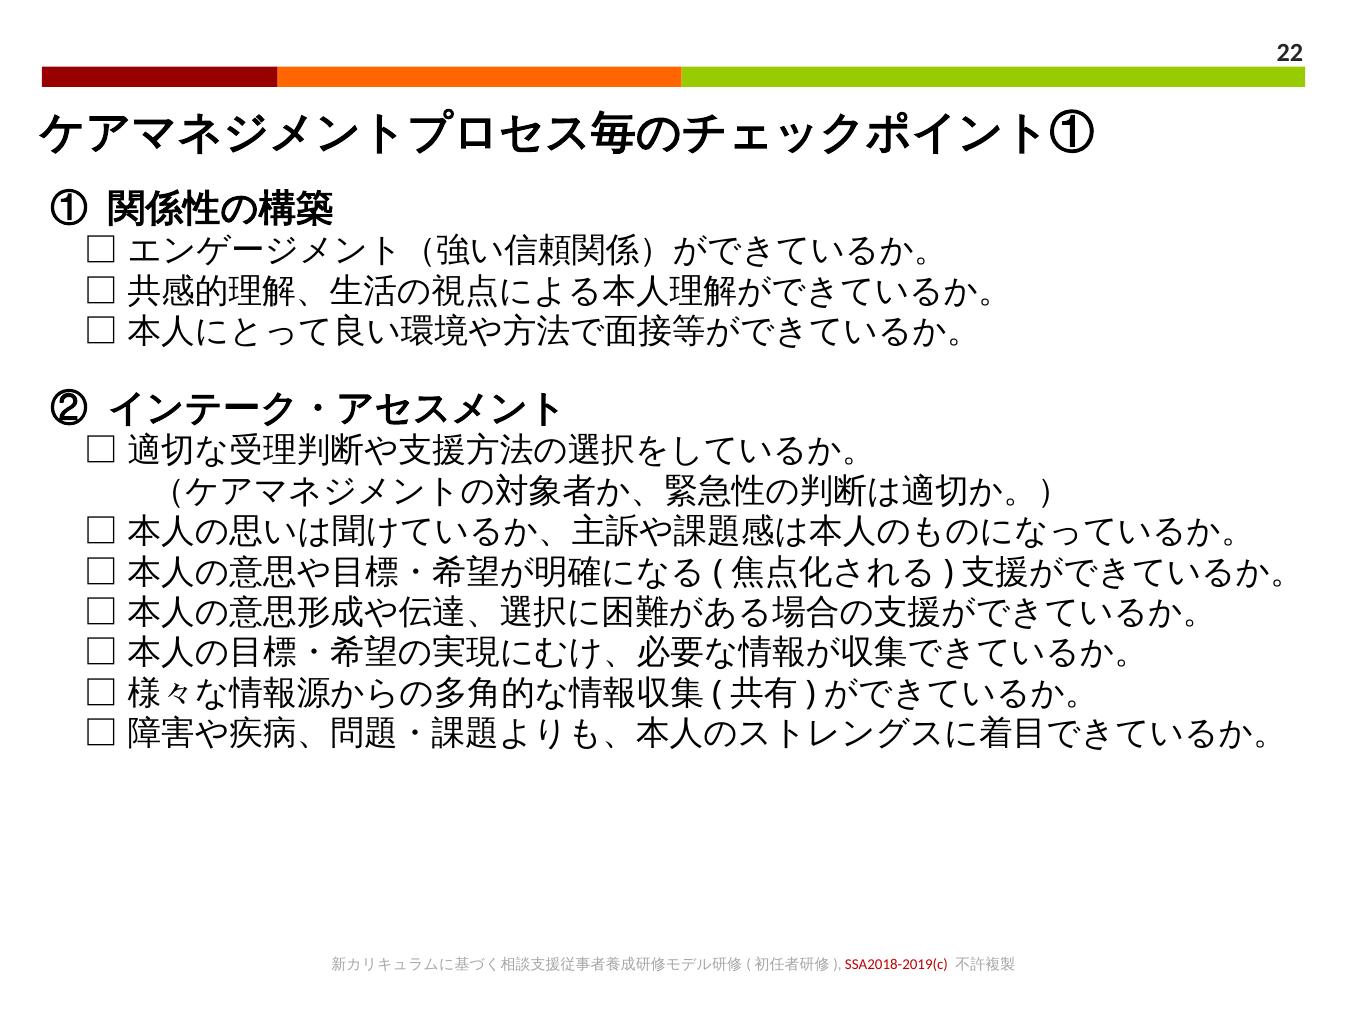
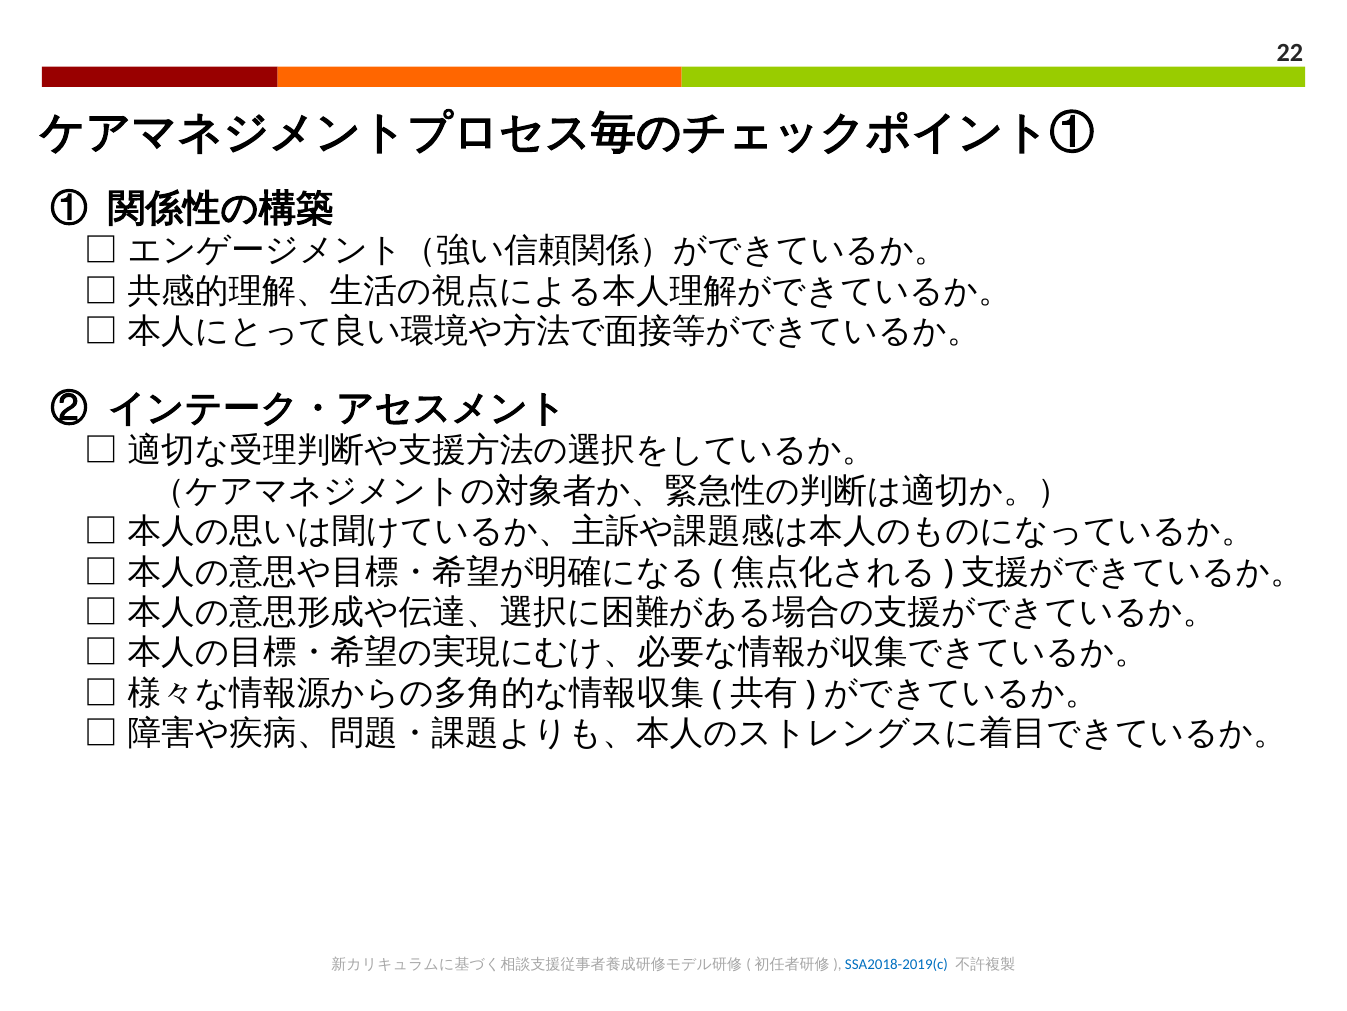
SSA2018-2019(c colour: red -> blue
